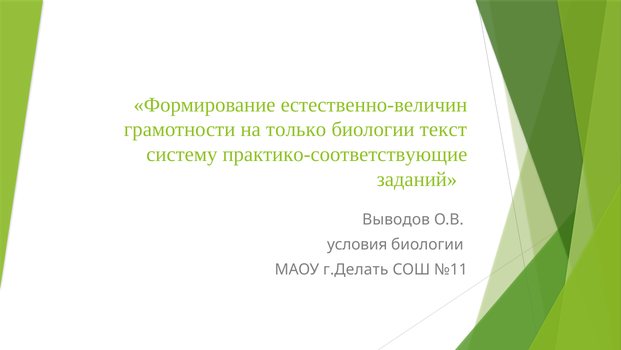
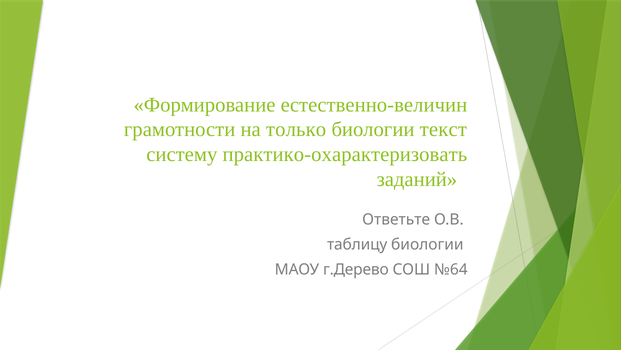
практико-соответствующие: практико-соответствующие -> практико-охарактеризовать
Выводов: Выводов -> Ответьте
условия: условия -> таблицу
г.Делать: г.Делать -> г.Дерево
№11: №11 -> №64
